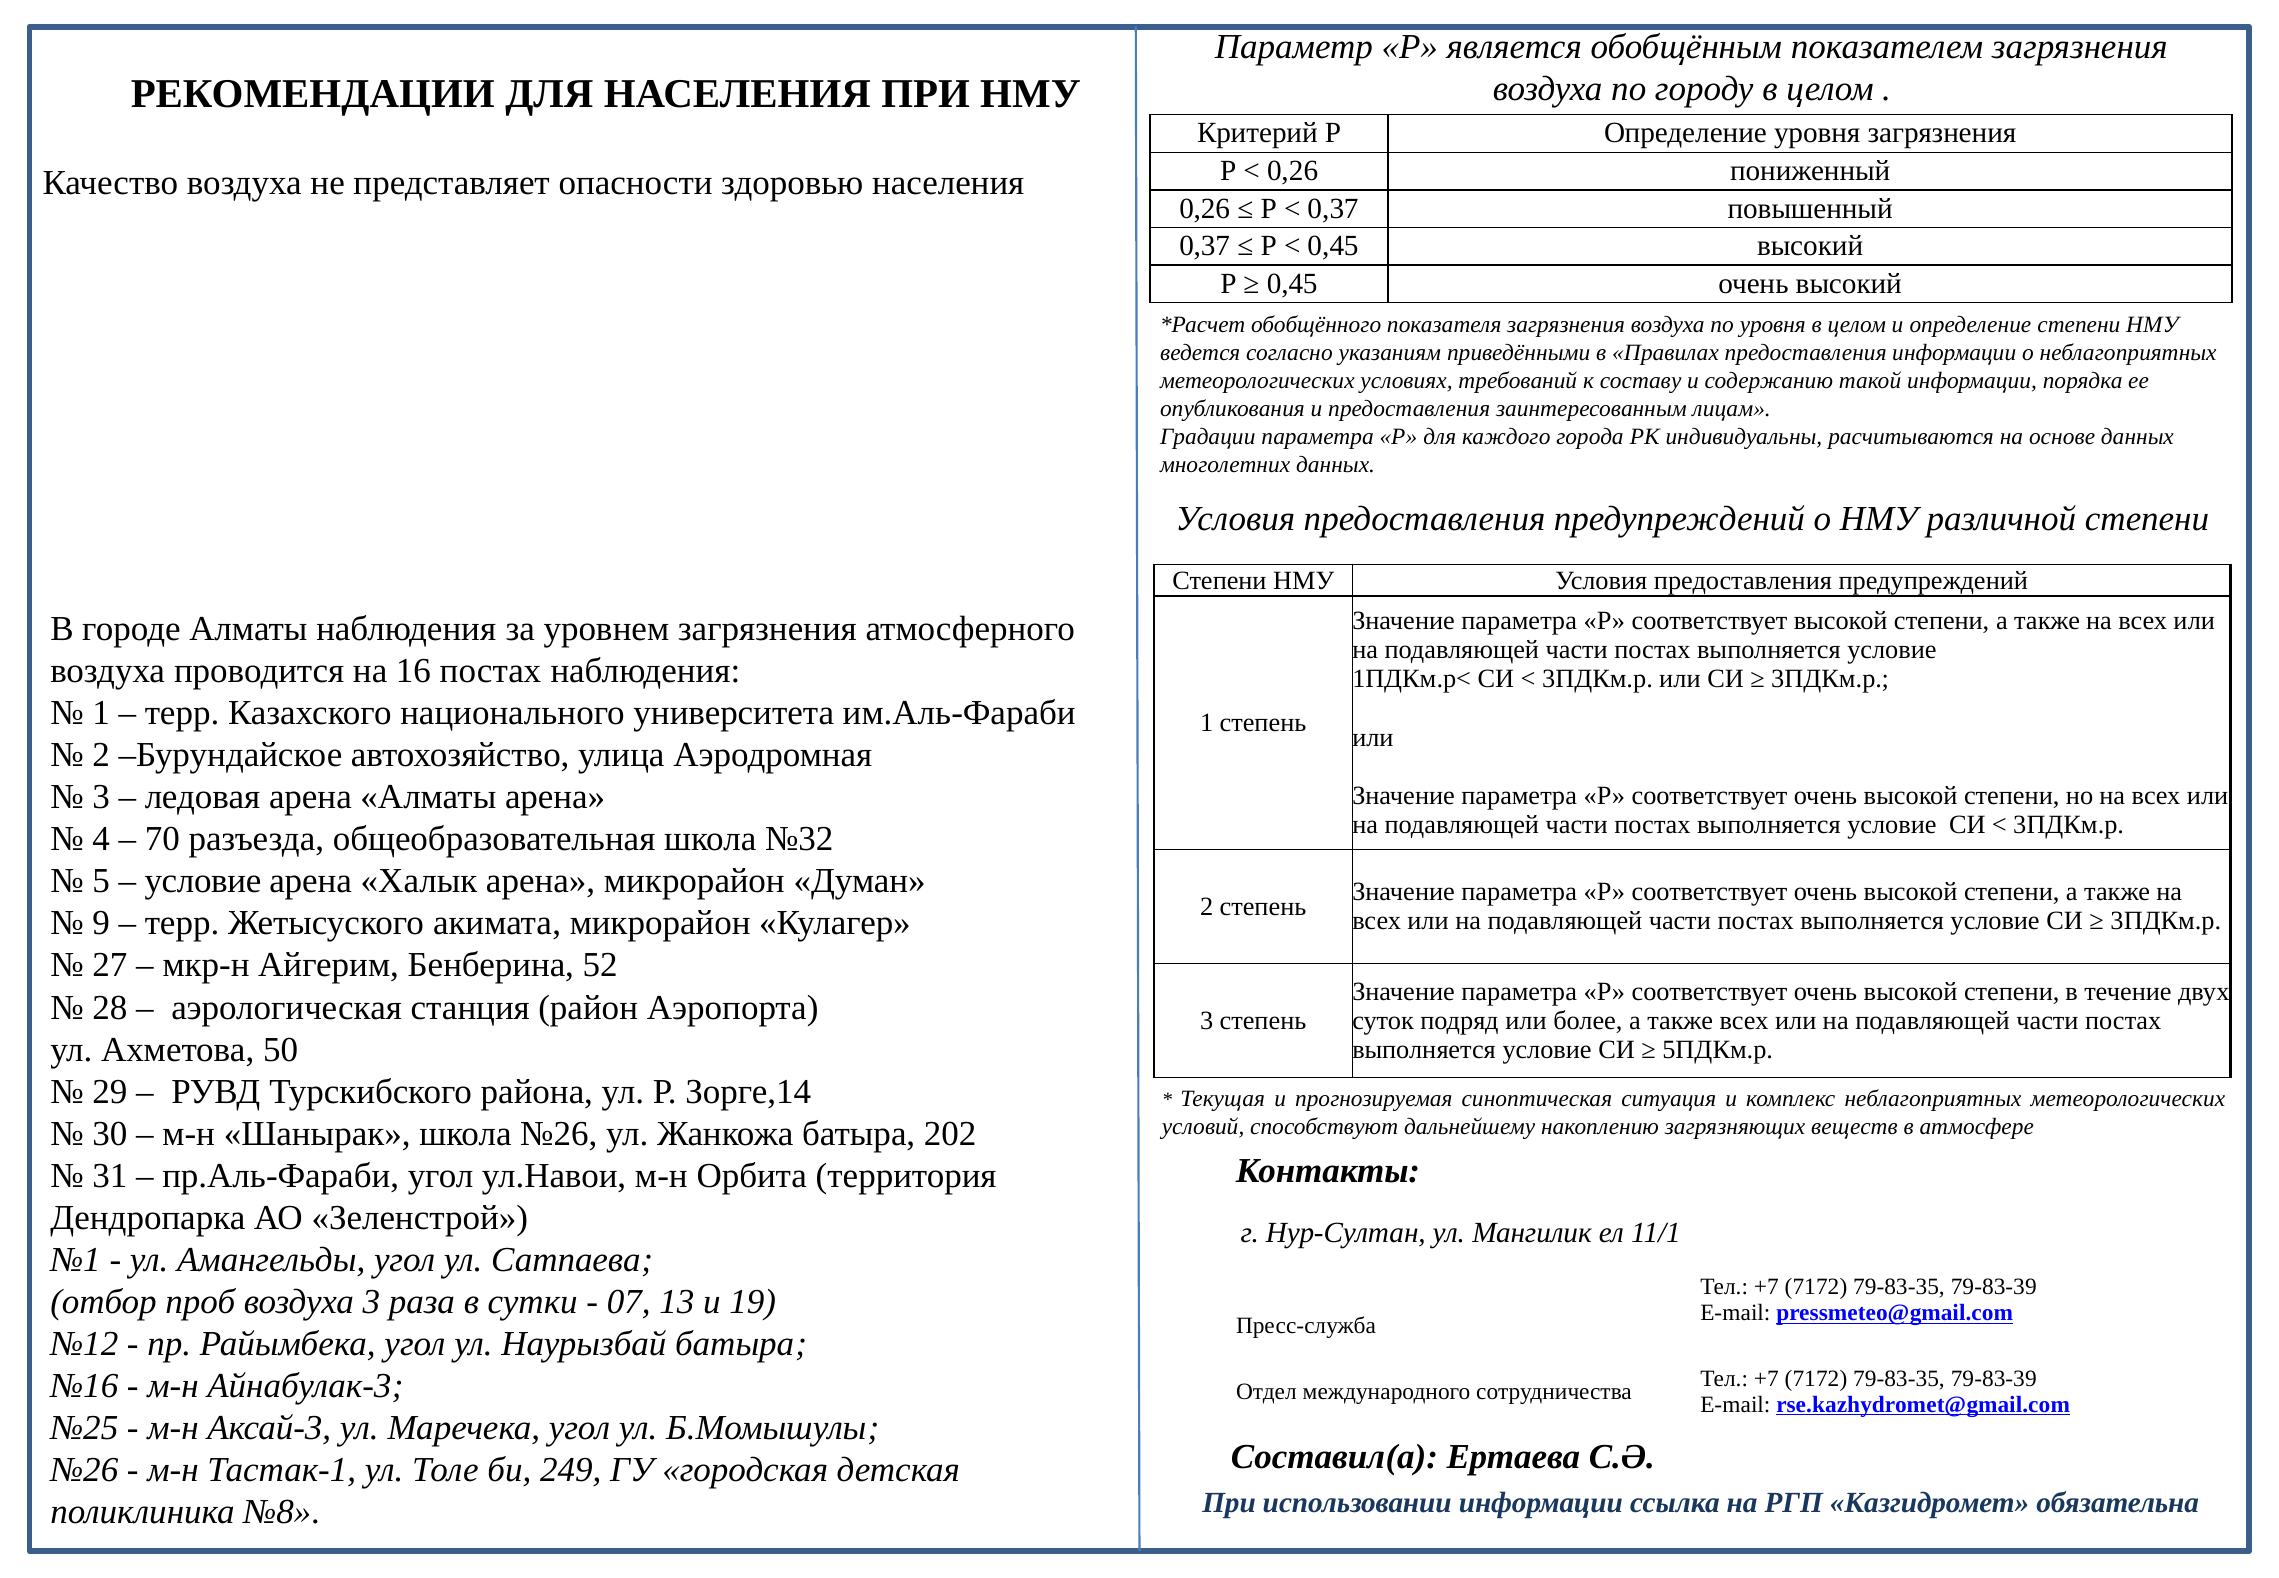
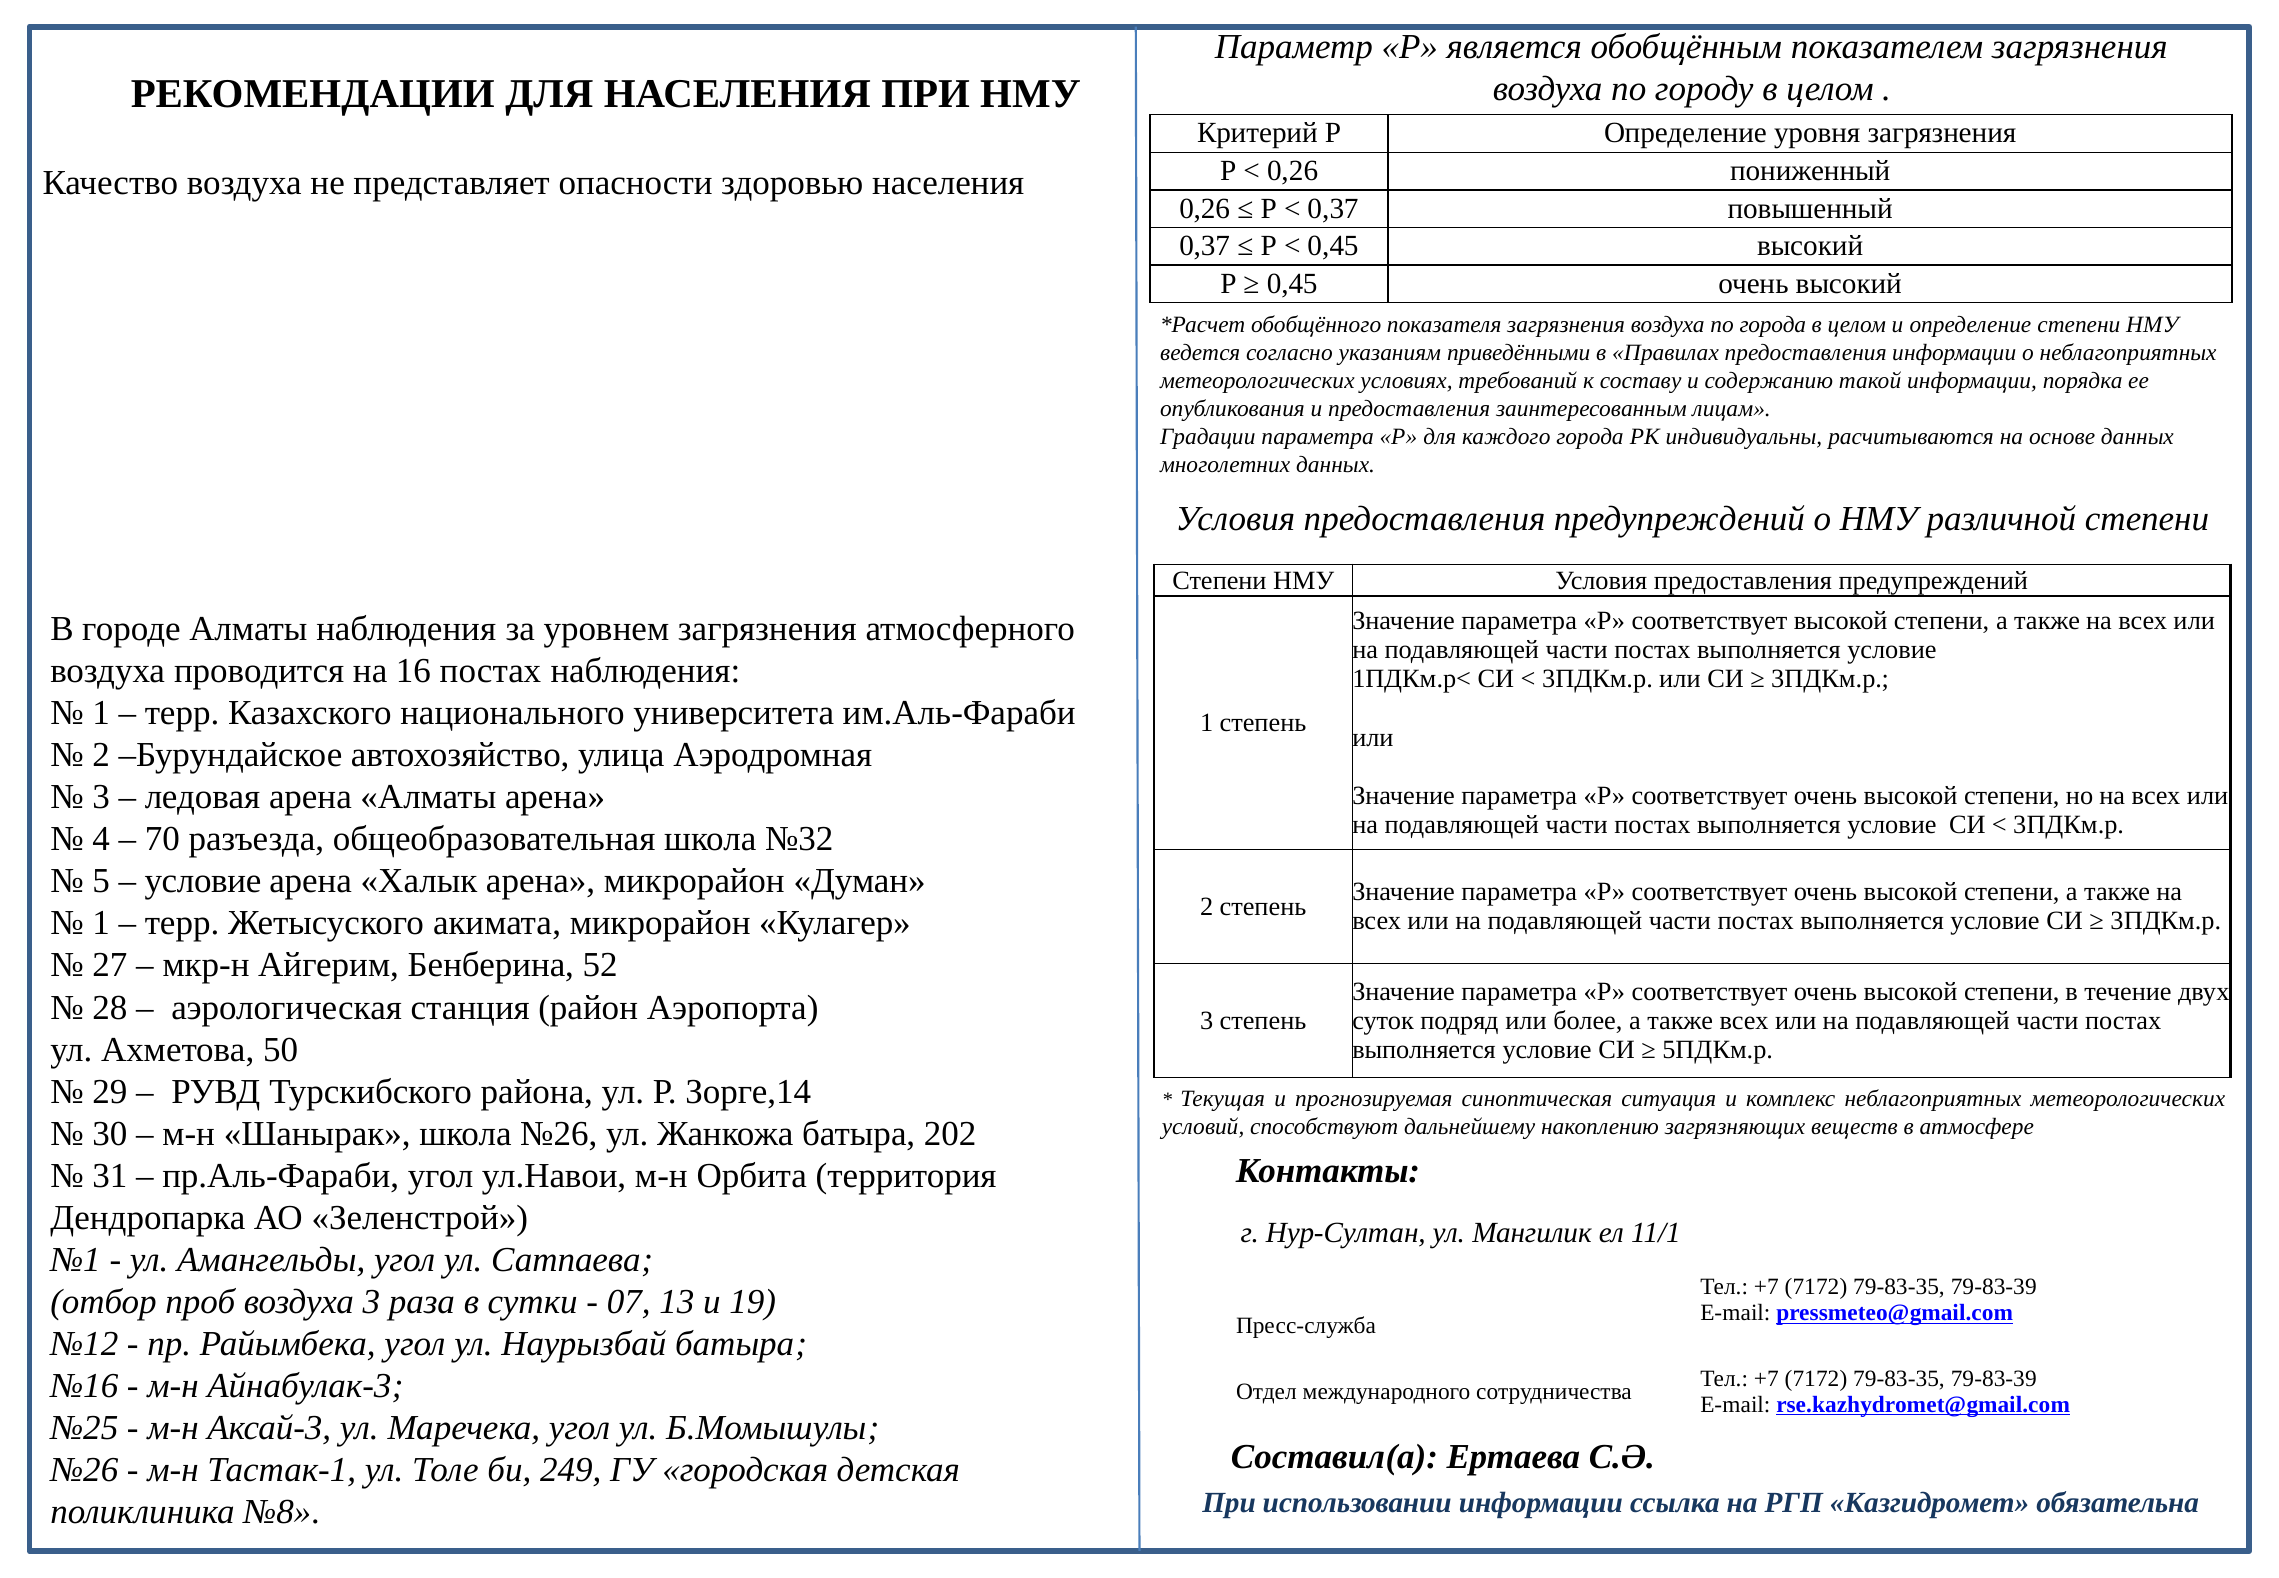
по уровня: уровня -> города
9 at (101, 923): 9 -> 1
